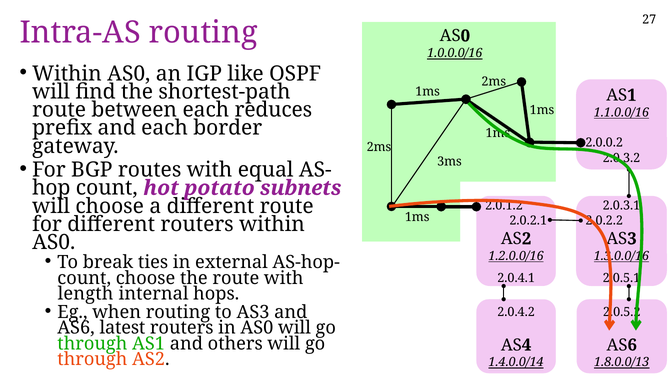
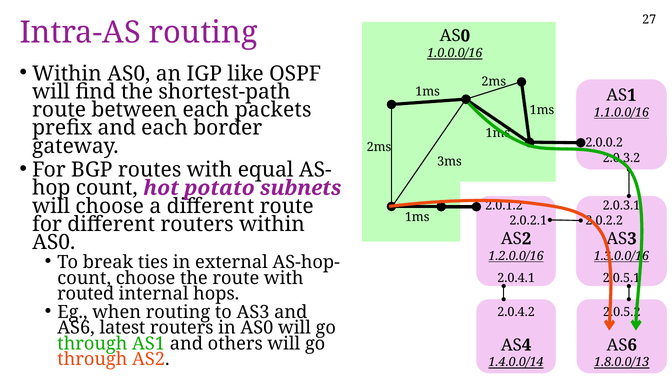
reduces: reduces -> packets
length: length -> routed
